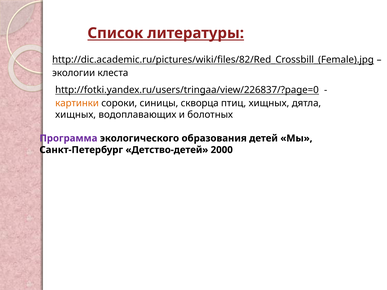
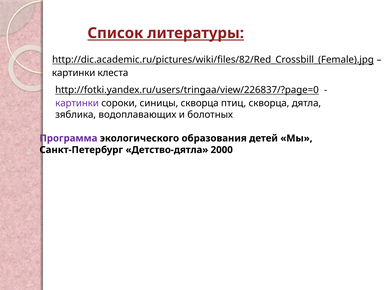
экологии at (74, 73): экологии -> картинки
картинки at (77, 103) colour: orange -> purple
птиц хищных: хищных -> скворца
хищных at (76, 115): хищных -> зяблика
Детство-детей: Детство-детей -> Детство-дятла
